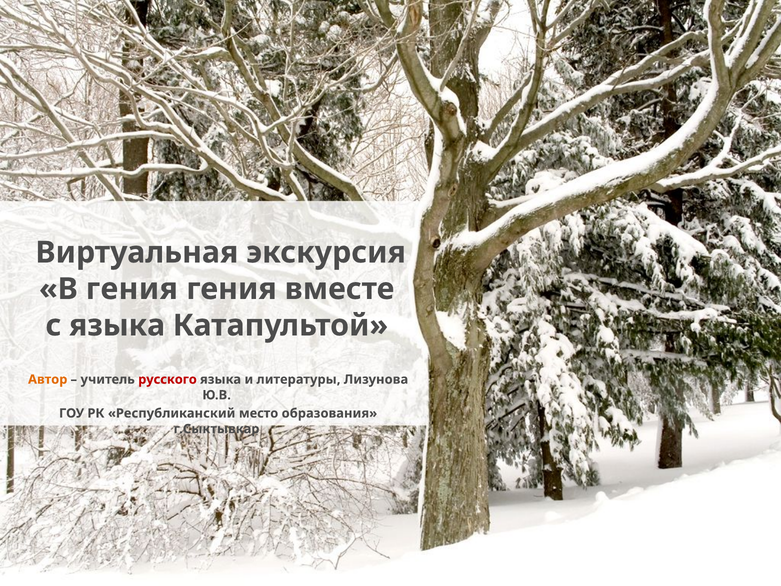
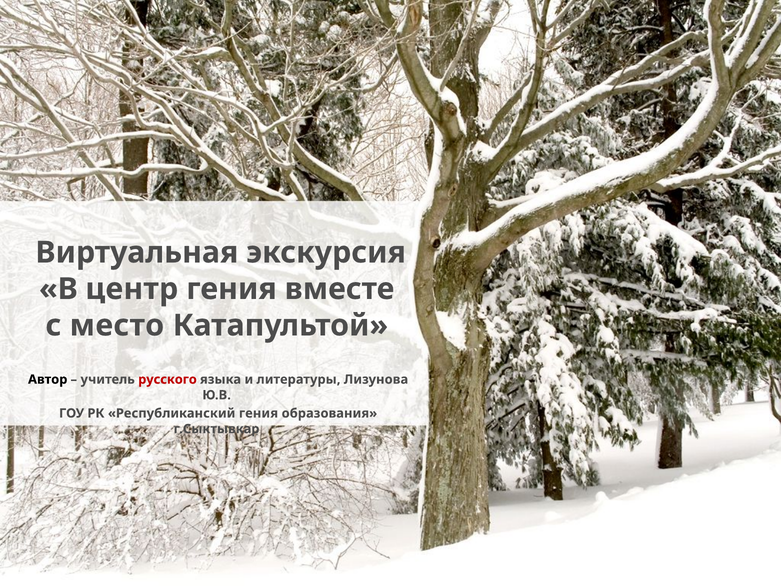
В гения: гения -> центр
с языка: языка -> место
Автор colour: orange -> black
Республиканский место: место -> гения
